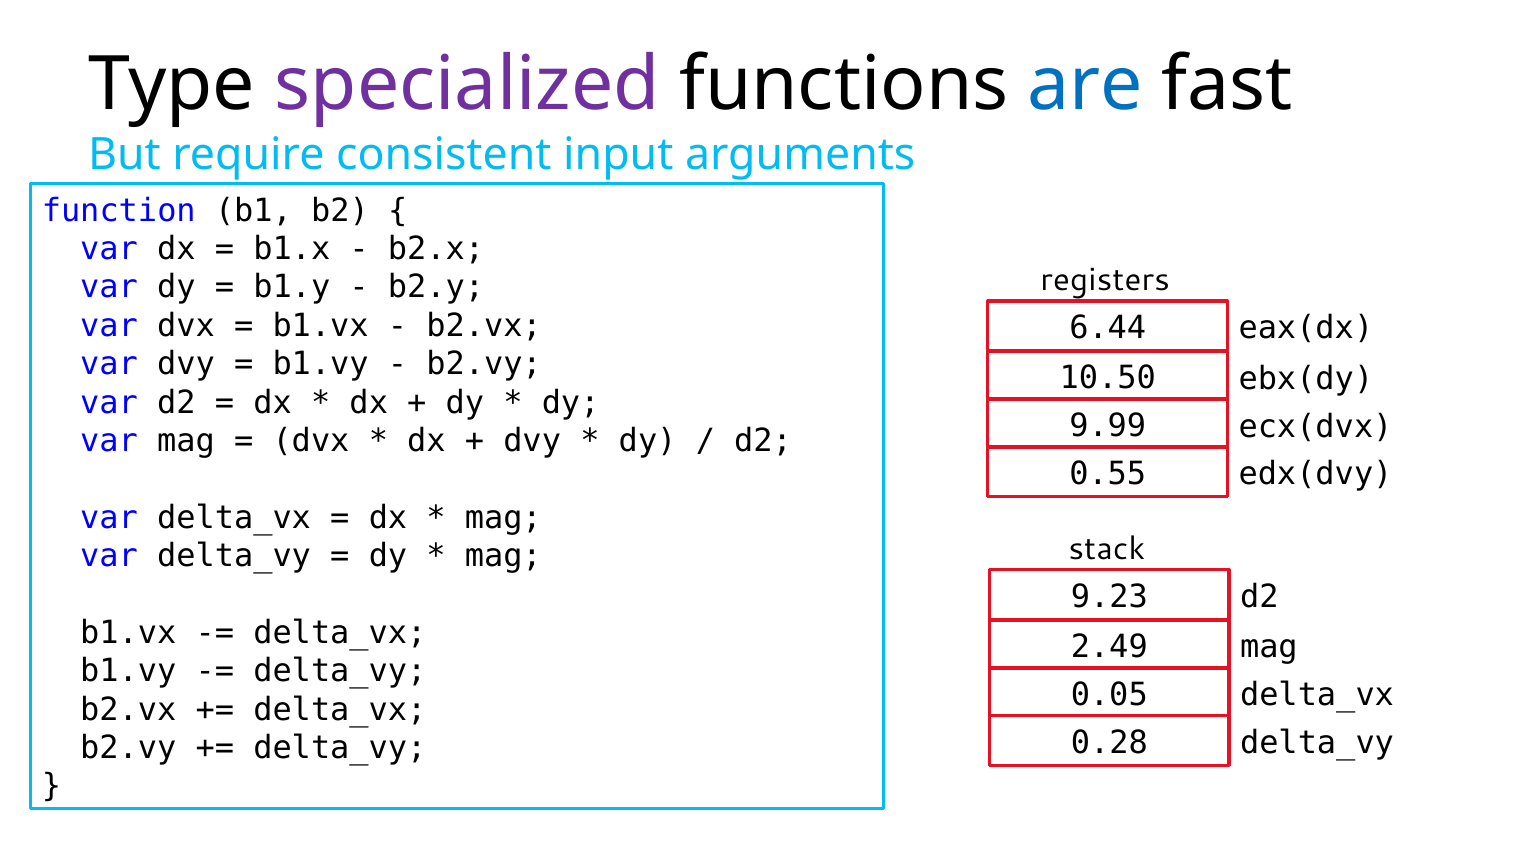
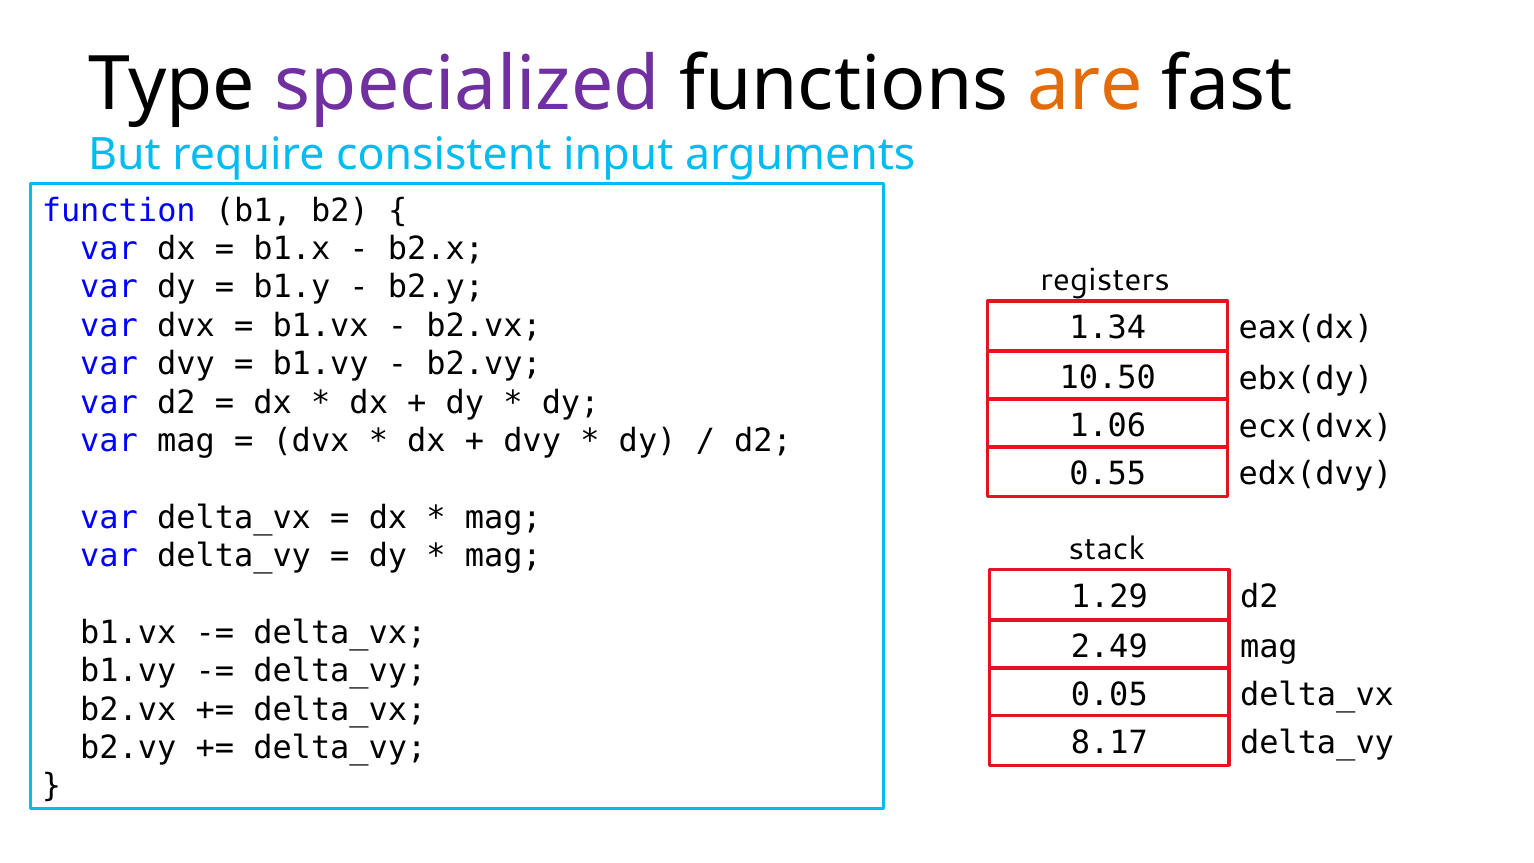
are colour: blue -> orange
6.44: 6.44 -> 1.34
9.99: 9.99 -> 1.06
9.23: 9.23 -> 1.29
0.28: 0.28 -> 8.17
